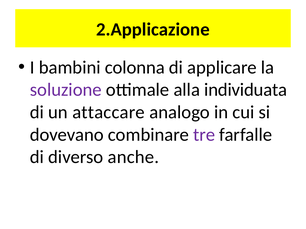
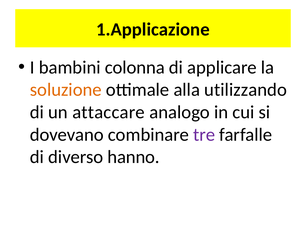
2.Applicazione: 2.Applicazione -> 1.Applicazione
soluzione colour: purple -> orange
individuata: individuata -> utilizzando
anche: anche -> hanno
